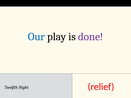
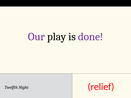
Our colour: blue -> purple
